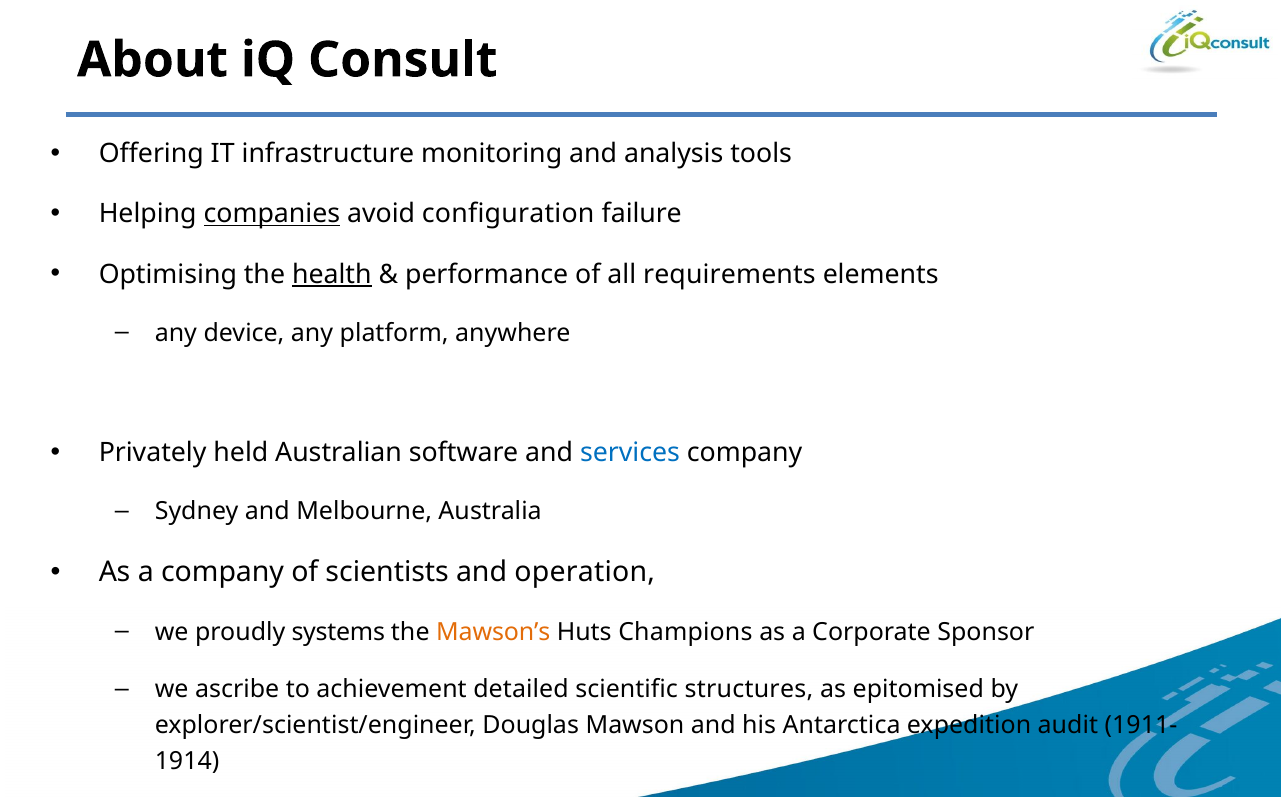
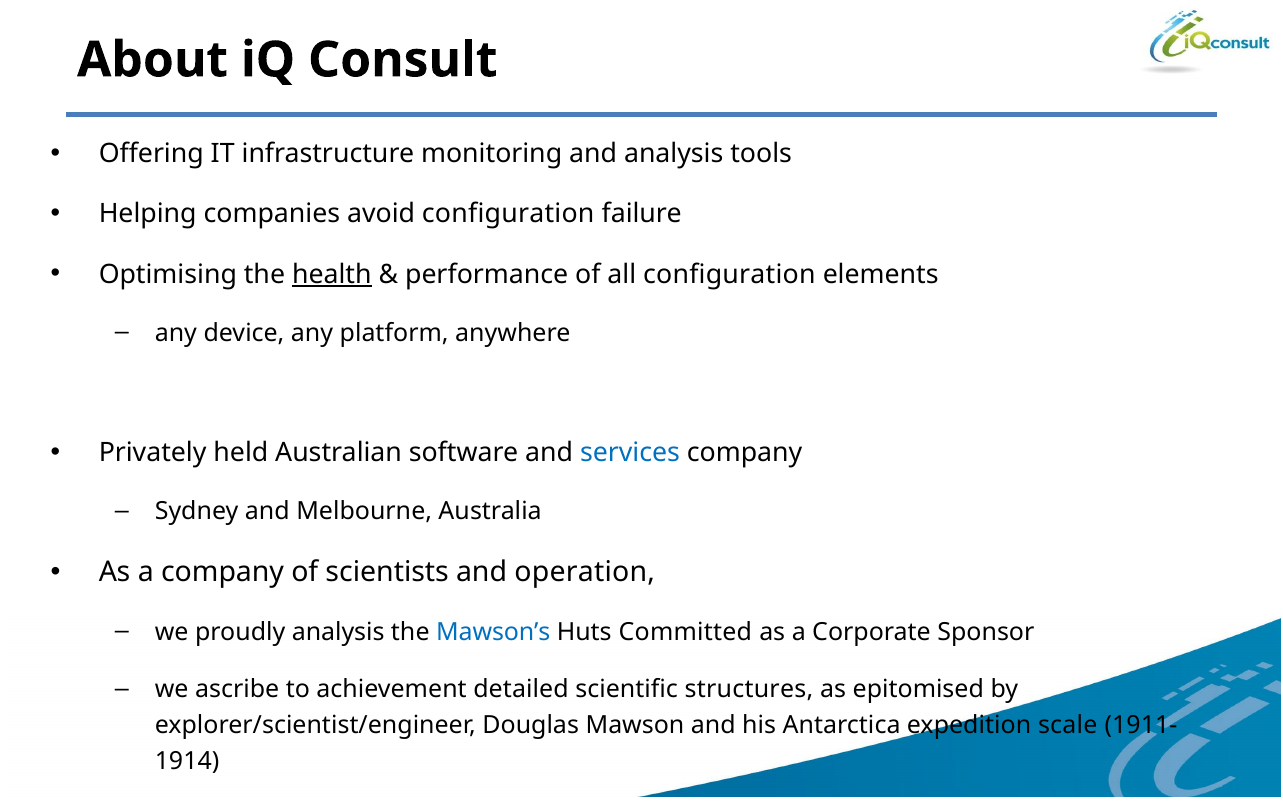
companies underline: present -> none
all requirements: requirements -> configuration
proudly systems: systems -> analysis
Mawson’s colour: orange -> blue
Champions: Champions -> Committed
audit: audit -> scale
